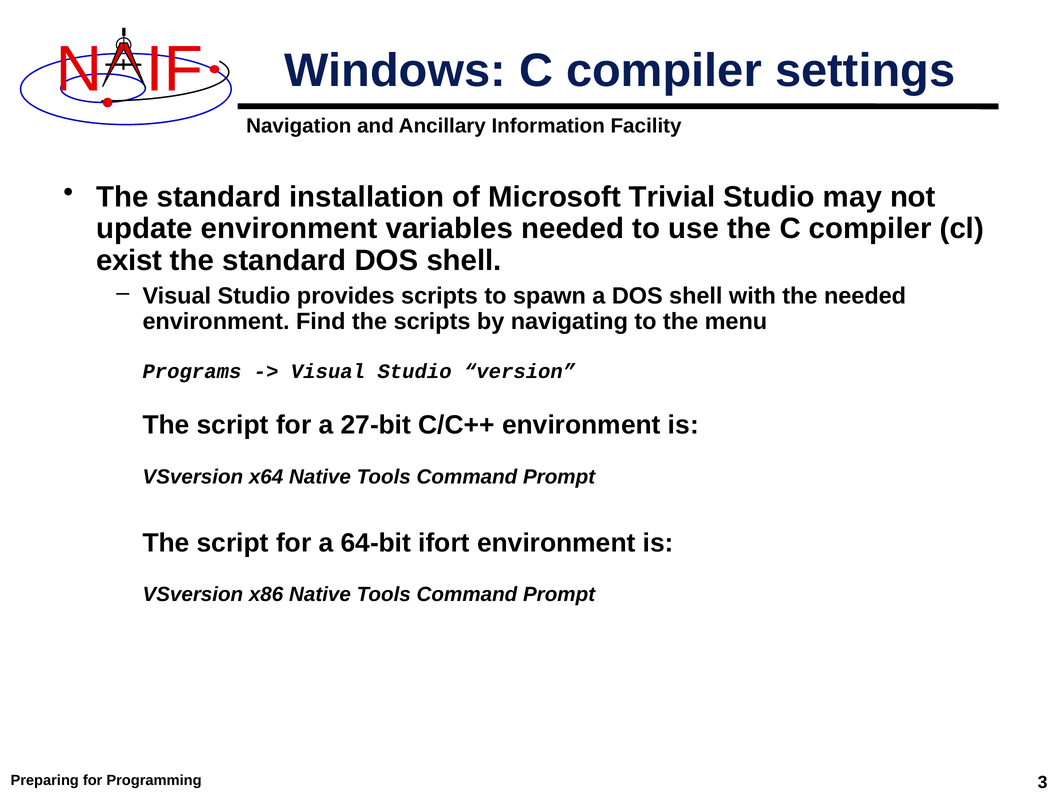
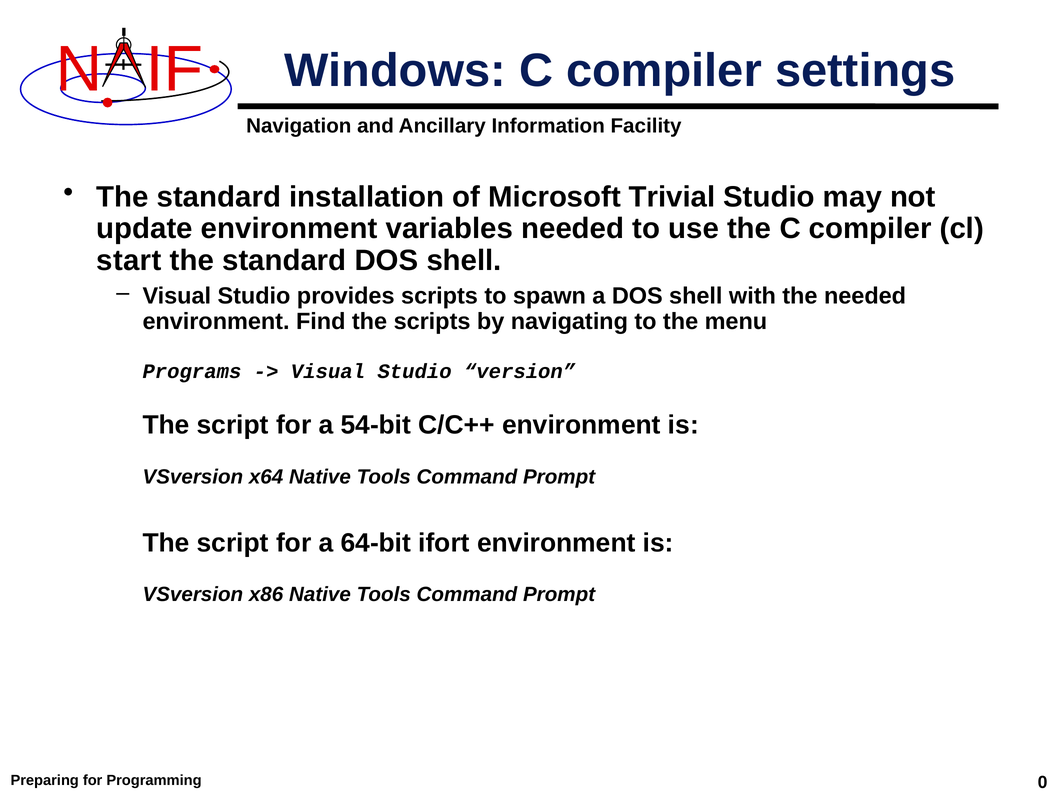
exist: exist -> start
27-bit: 27-bit -> 54-bit
3: 3 -> 0
